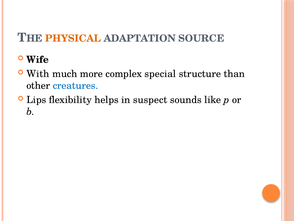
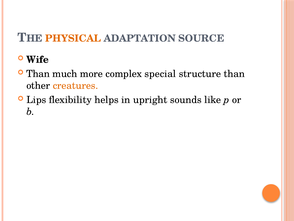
With at (38, 74): With -> Than
creatures colour: blue -> orange
suspect: suspect -> upright
